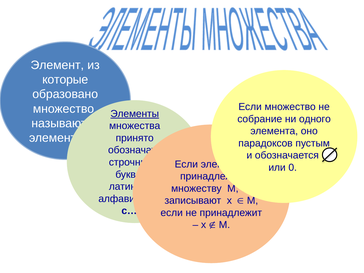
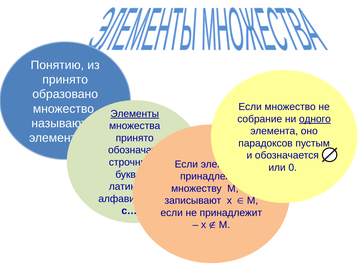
Элемент at (57, 65): Элемент -> Понятию
которые at (65, 80): которые -> принято
одного underline: none -> present
